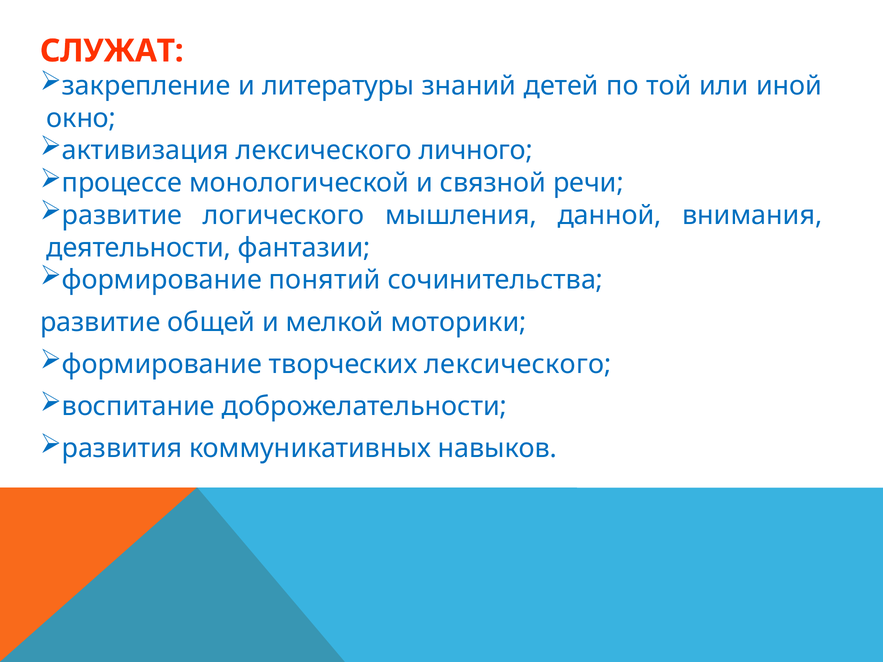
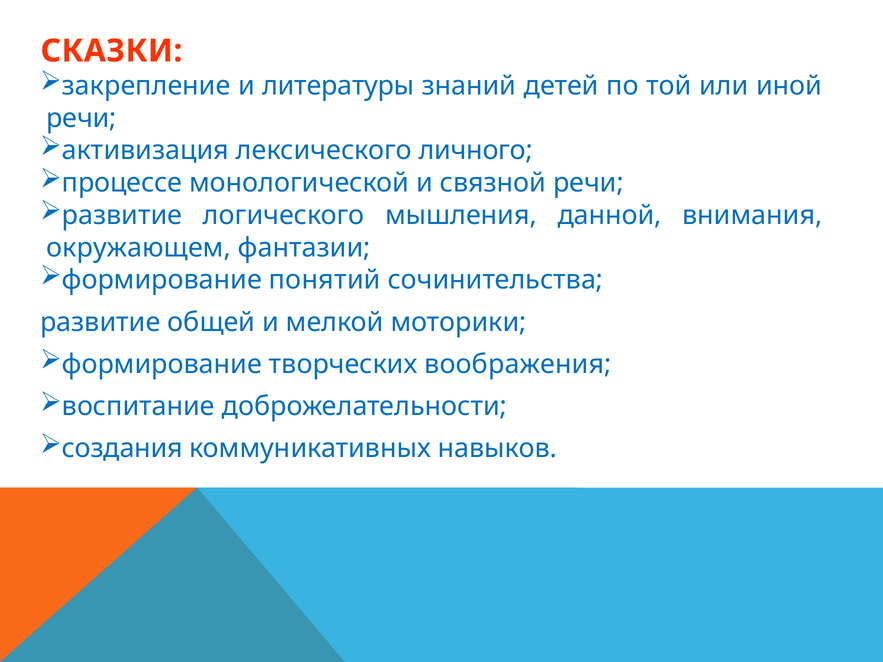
СЛУЖАТ: СЛУЖАТ -> СКАЗКИ
окно at (81, 118): окно -> речи
деятельности: деятельности -> окружающем
творческих лексического: лексического -> воображения
развития: развития -> создания
